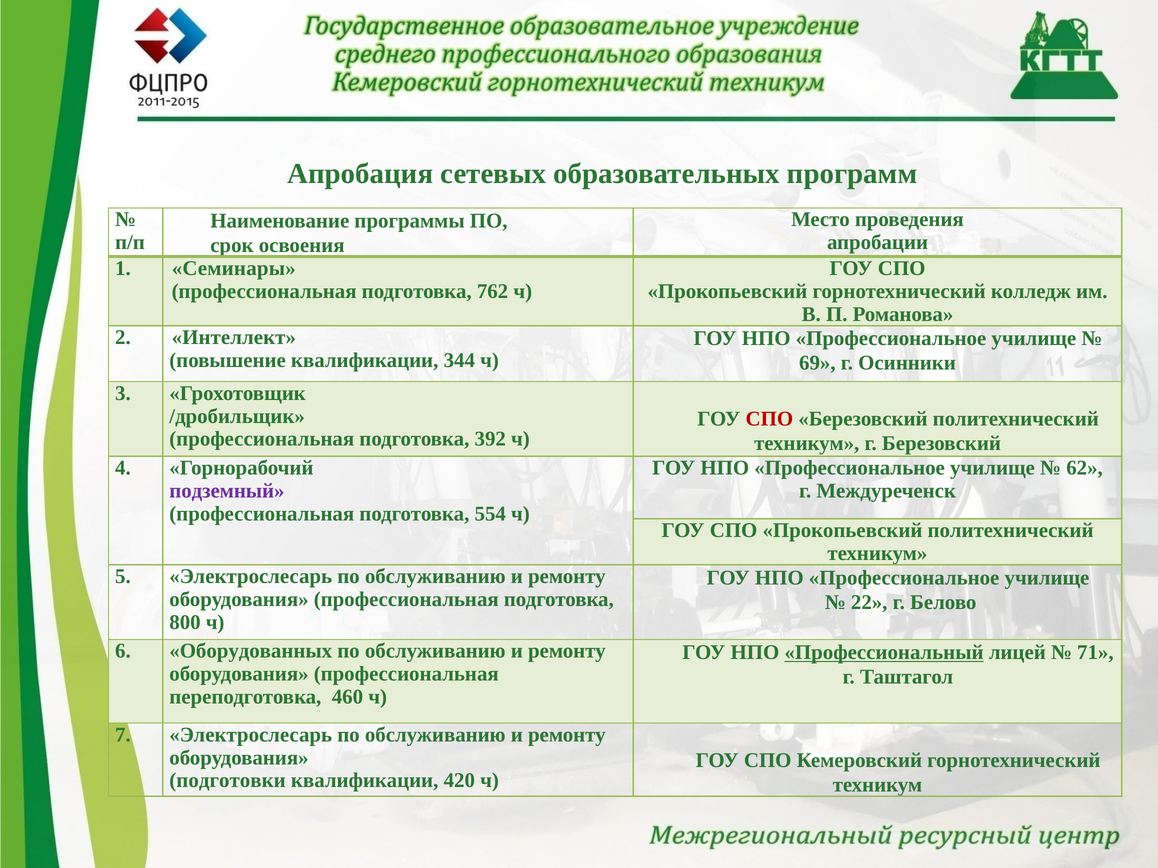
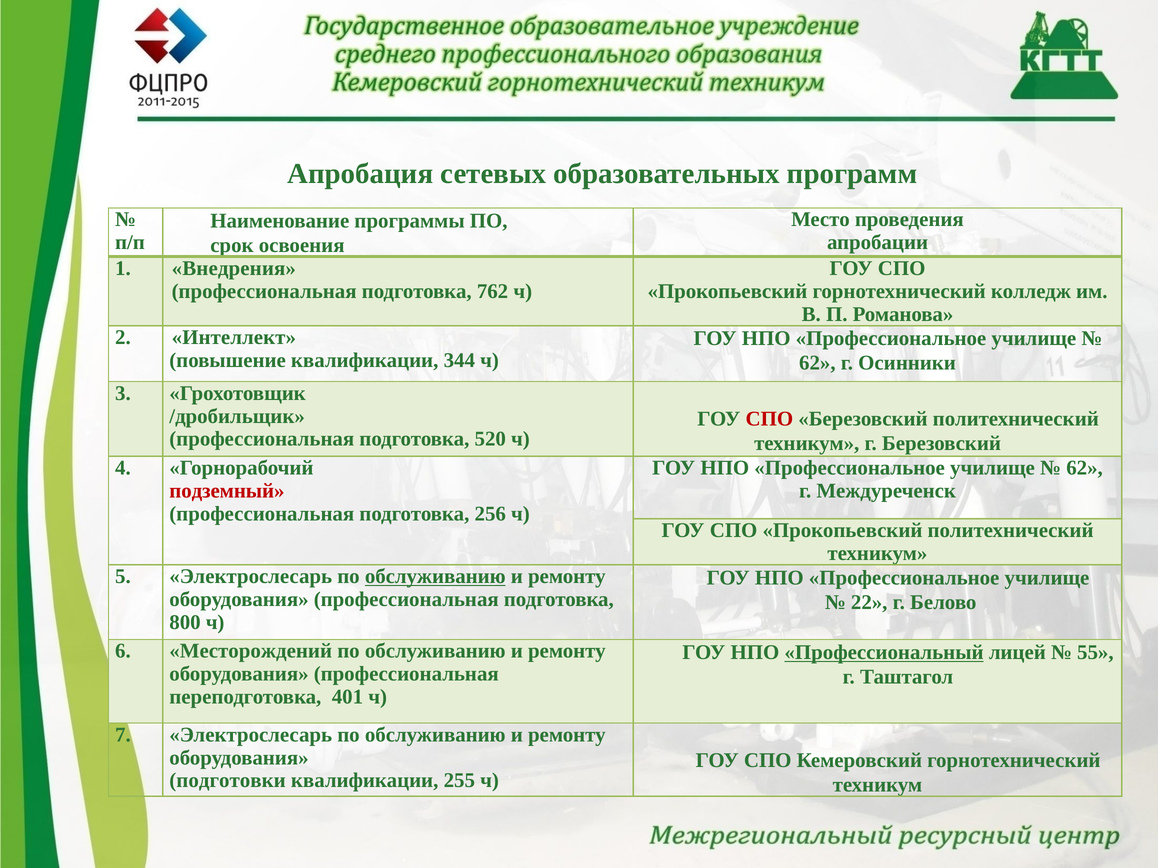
Семинары: Семинары -> Внедрения
69 at (817, 363): 69 -> 62
392: 392 -> 520
подземный colour: purple -> red
554: 554 -> 256
обслуживанию at (435, 577) underline: none -> present
Оборудованных: Оборудованных -> Месторождений
71: 71 -> 55
460: 460 -> 401
420: 420 -> 255
